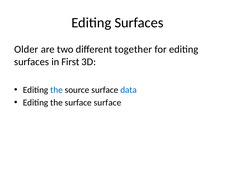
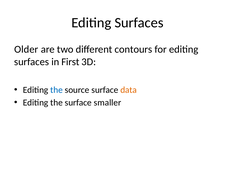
together: together -> contours
data colour: blue -> orange
surface surface: surface -> smaller
